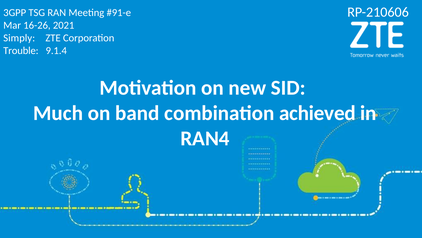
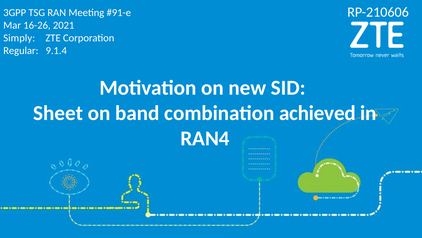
Trouble: Trouble -> Regular
Much: Much -> Sheet
